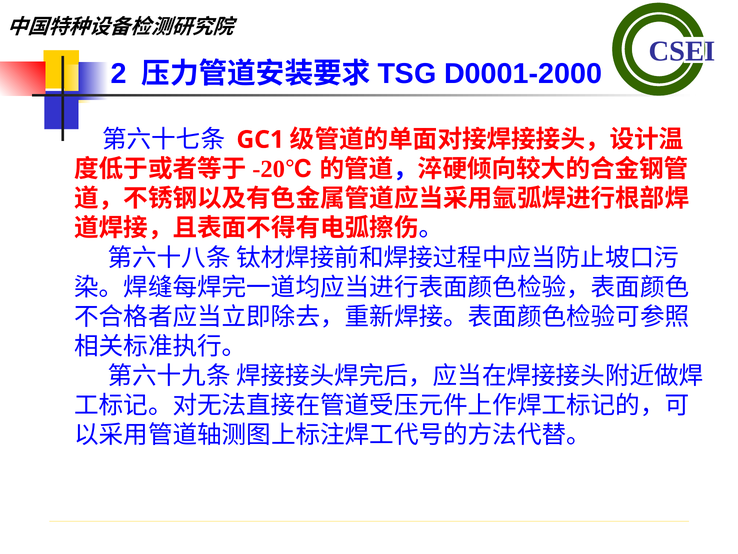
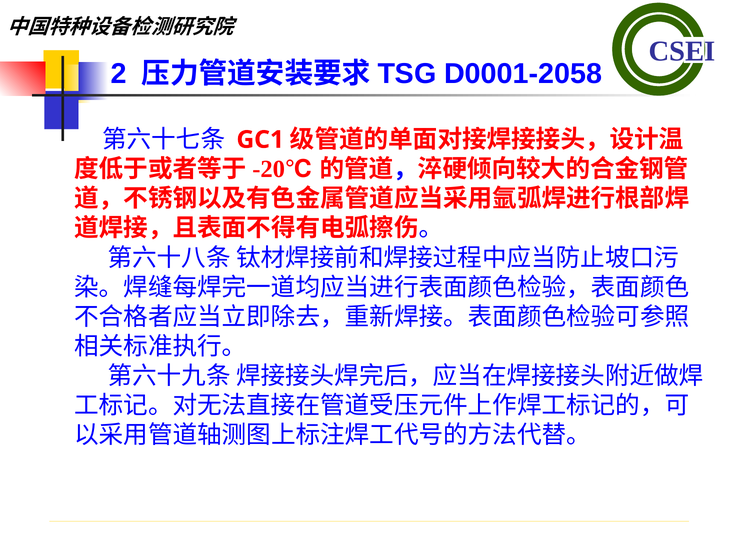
D0001-2000: D0001-2000 -> D0001-2058
